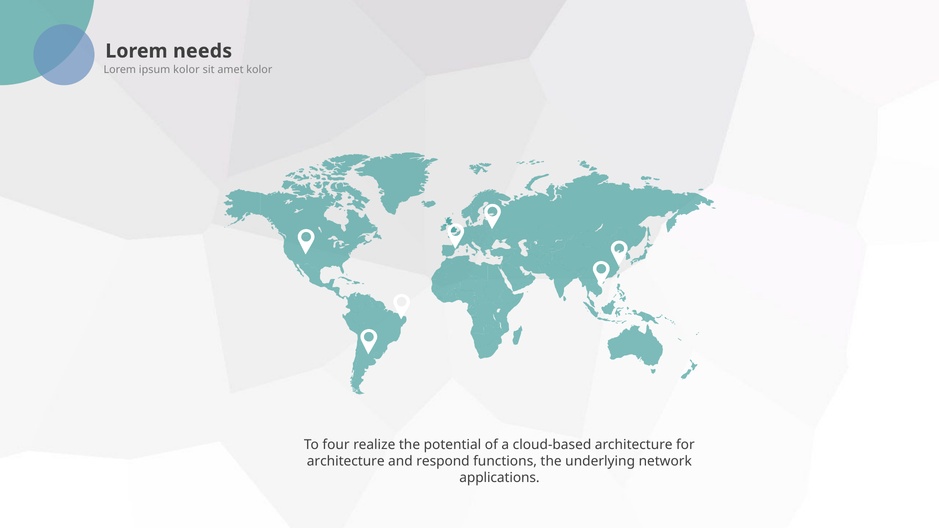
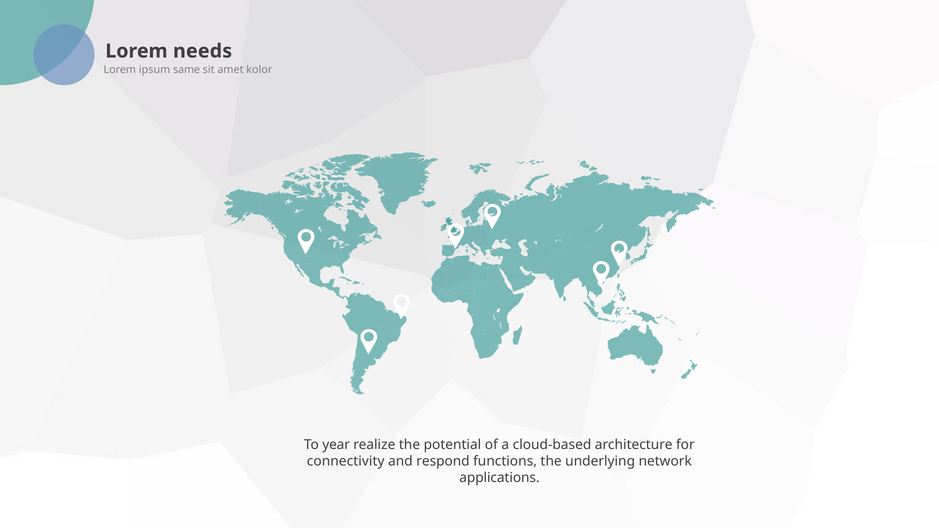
ipsum kolor: kolor -> same
four: four -> year
architecture at (346, 462): architecture -> connectivity
